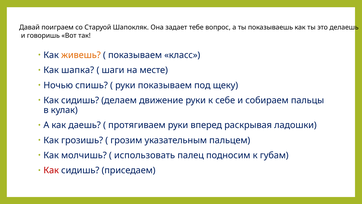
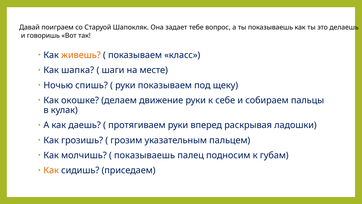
сидишь at (80, 100): сидишь -> окошке
использовать at (145, 155): использовать -> показываешь
Как at (51, 170) colour: red -> orange
